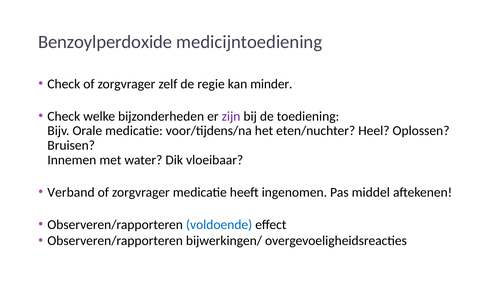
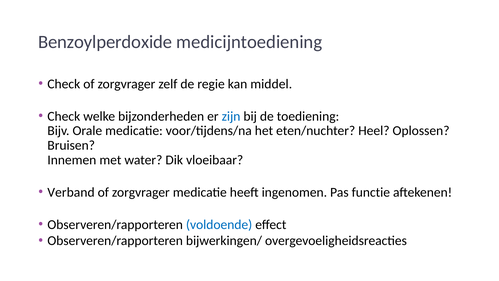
minder: minder -> middel
zijn colour: purple -> blue
middel: middel -> functie
